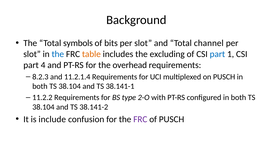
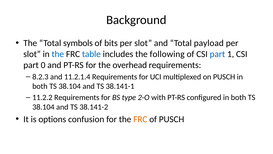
channel: channel -> payload
table colour: orange -> blue
excluding: excluding -> following
4: 4 -> 0
include: include -> options
FRC at (140, 119) colour: purple -> orange
